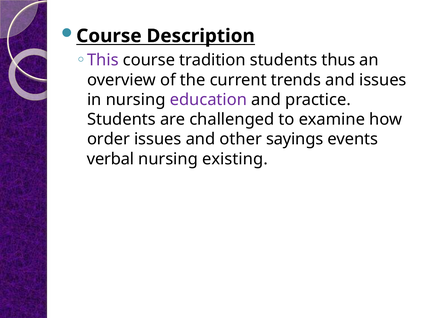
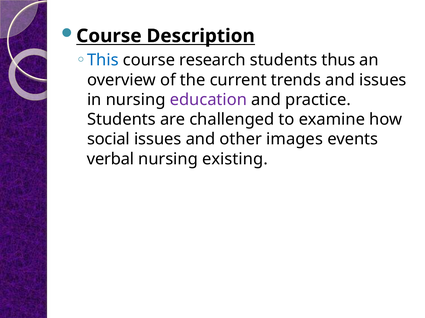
This colour: purple -> blue
tradition: tradition -> research
order: order -> social
sayings: sayings -> images
